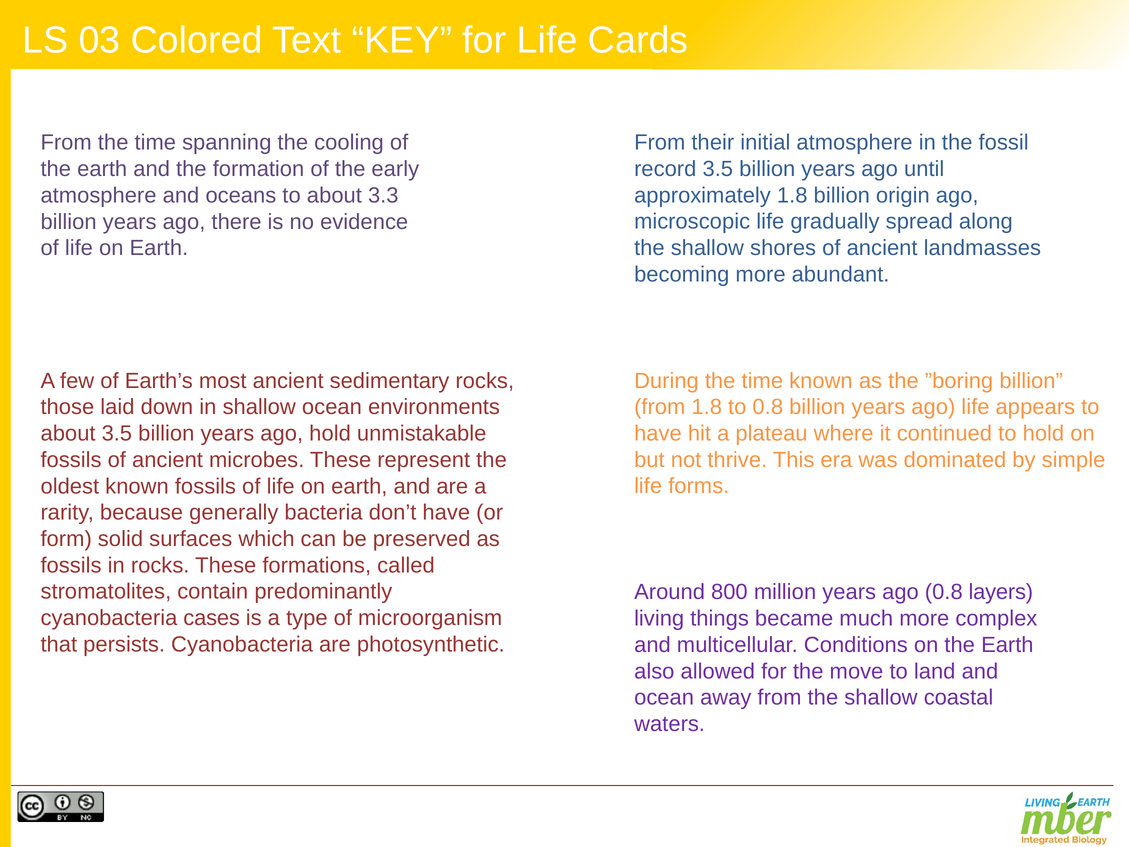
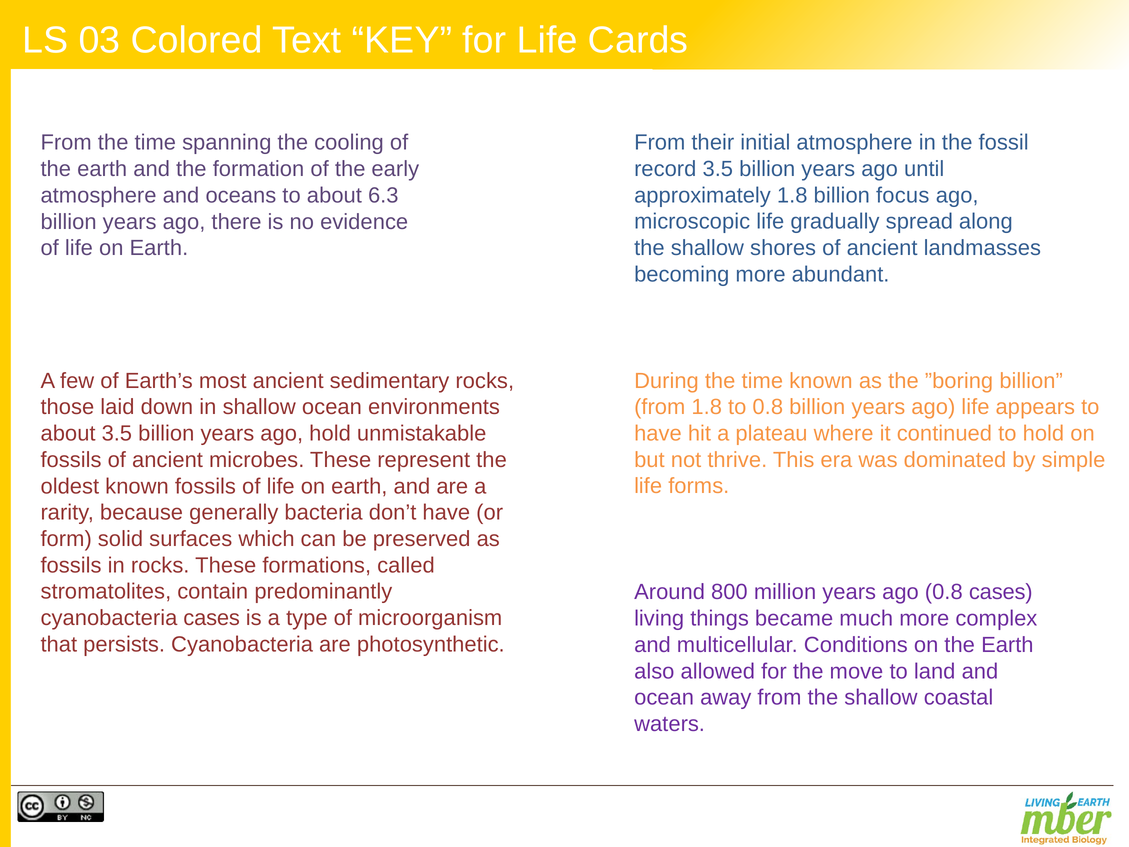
origin: origin -> focus
3.3: 3.3 -> 6.3
0.8 layers: layers -> cases
